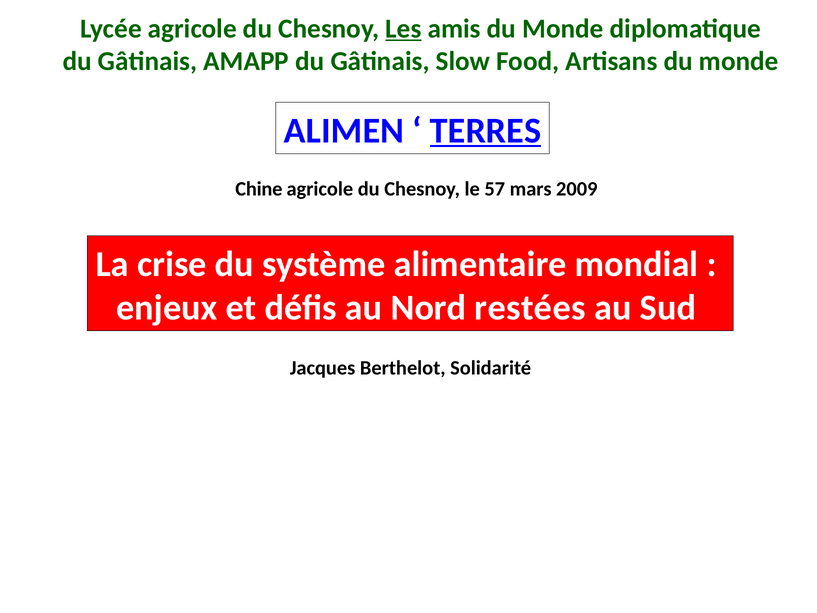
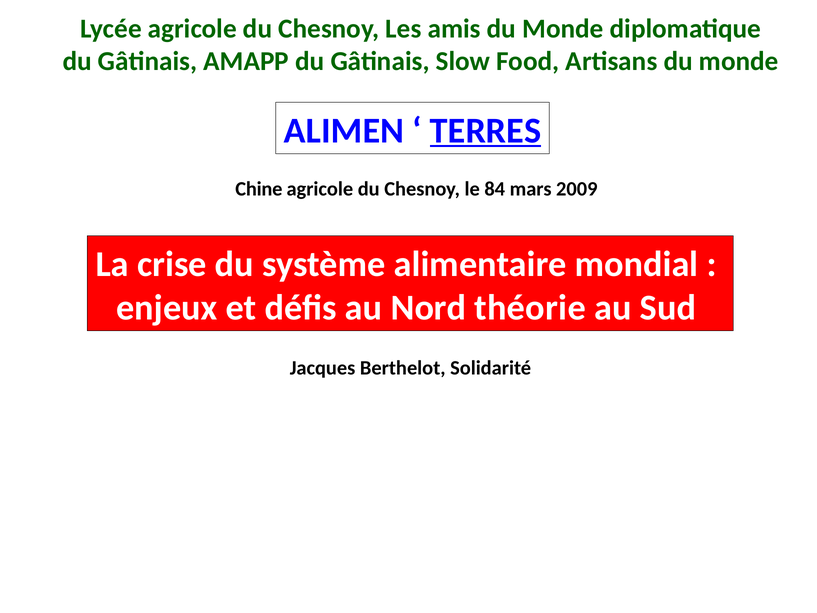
Les underline: present -> none
57: 57 -> 84
restées: restées -> théorie
